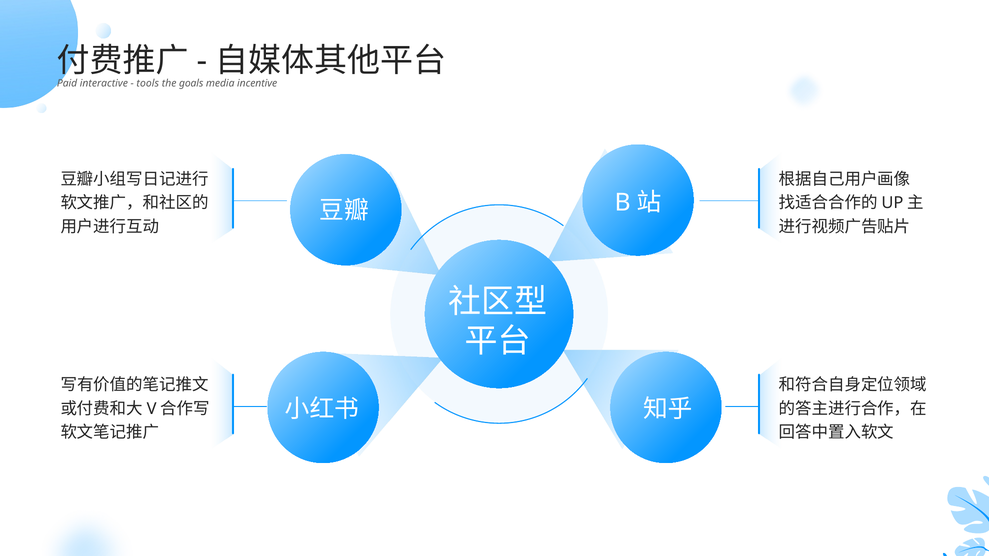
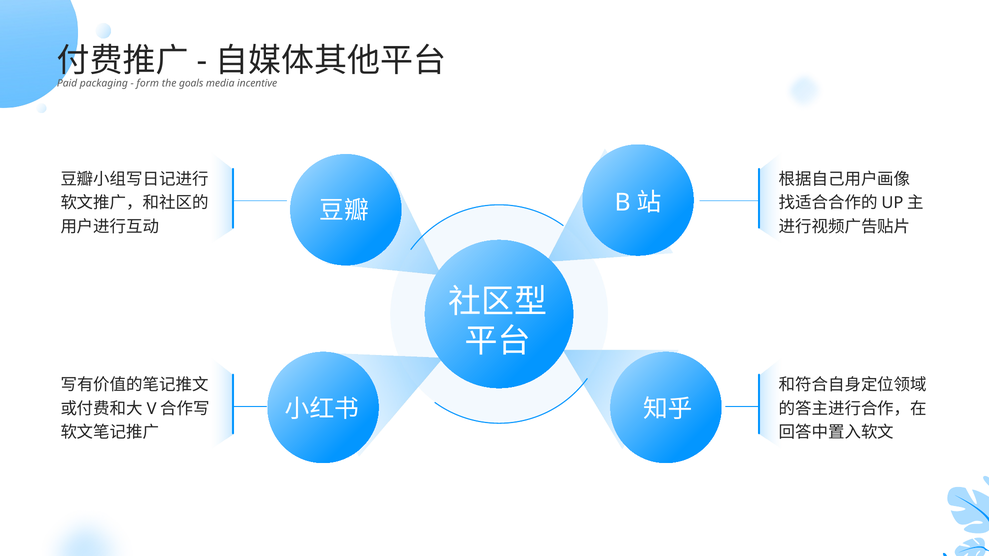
interactive: interactive -> packaging
tools: tools -> form
